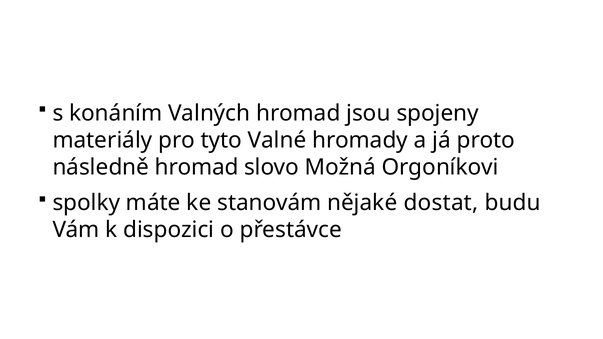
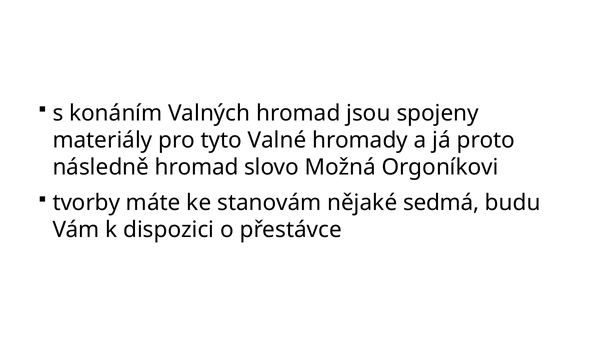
spolky: spolky -> tvorby
dostat: dostat -> sedmá
